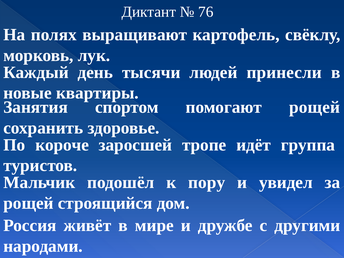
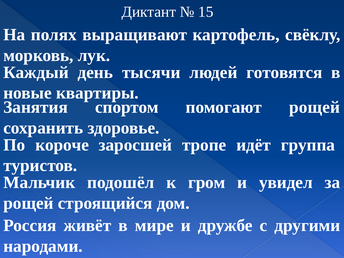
76: 76 -> 15
принесли: принесли -> готовятся
пору: пору -> гром
